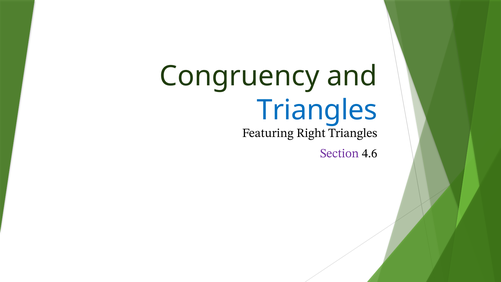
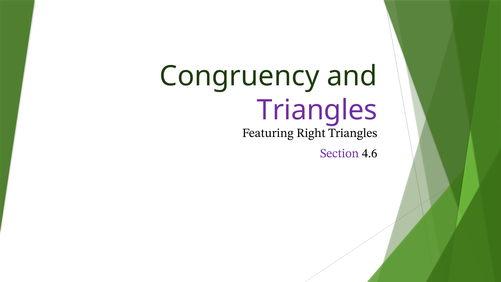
Triangles at (317, 110) colour: blue -> purple
